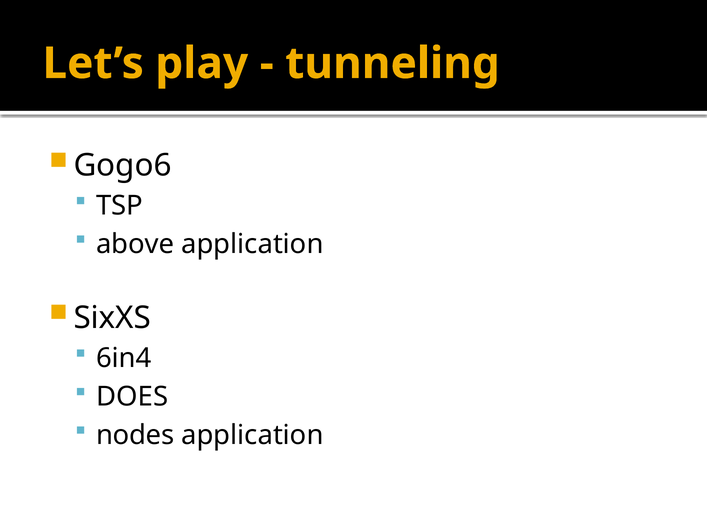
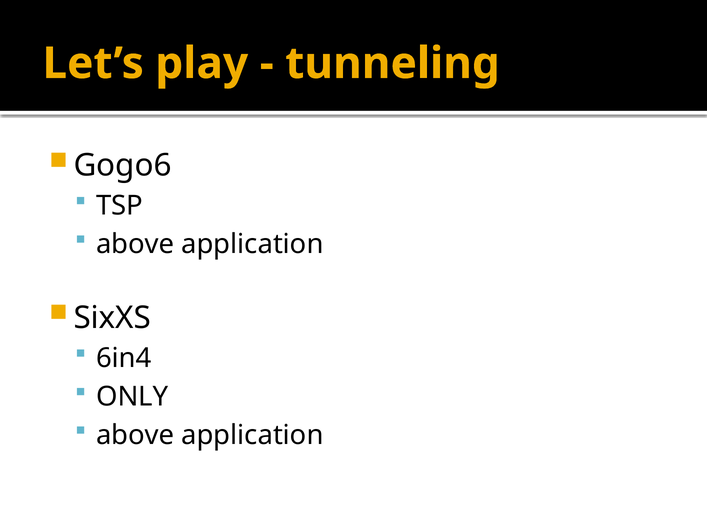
DOES: DOES -> ONLY
nodes at (135, 436): nodes -> above
